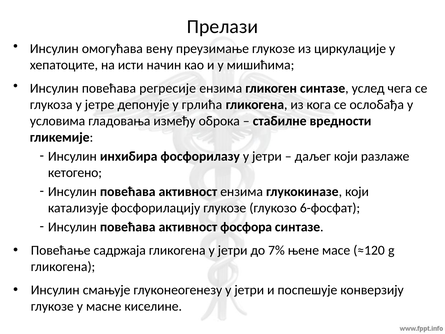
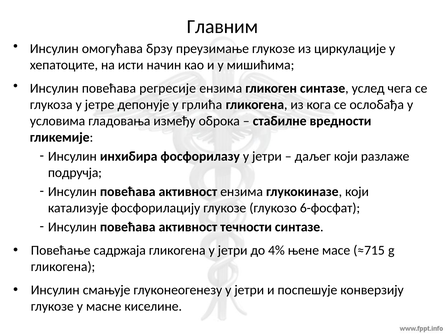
Прелази: Прелази -> Главним
вену: вену -> брзу
кетогено: кетогено -> подручја
фосфора: фосфора -> течности
7%: 7% -> 4%
≈120: ≈120 -> ≈715
